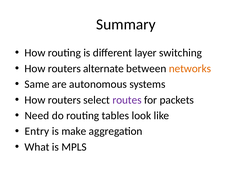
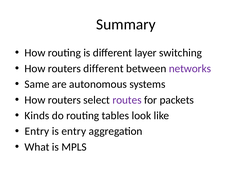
routers alternate: alternate -> different
networks colour: orange -> purple
Need: Need -> Kinds
is make: make -> entry
